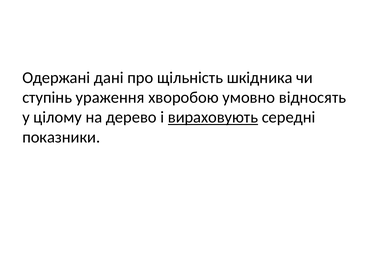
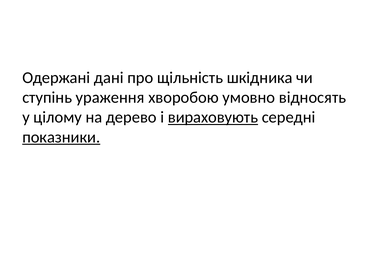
показники underline: none -> present
